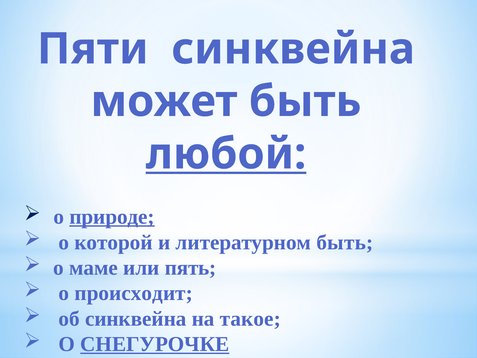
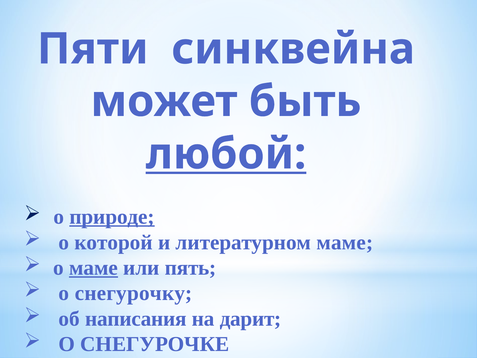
литературном быть: быть -> маме
маме at (94, 268) underline: none -> present
происходит: происходит -> снегурочку
об синквейна: синквейна -> написания
такое: такое -> дарит
СНЕГУРОЧКЕ underline: present -> none
